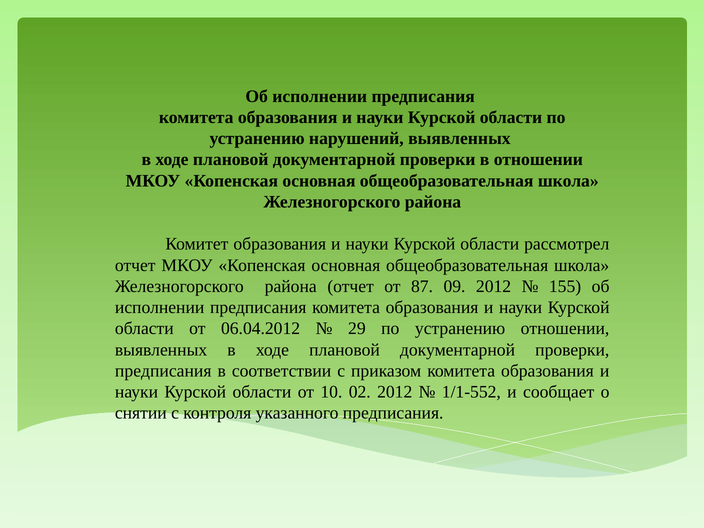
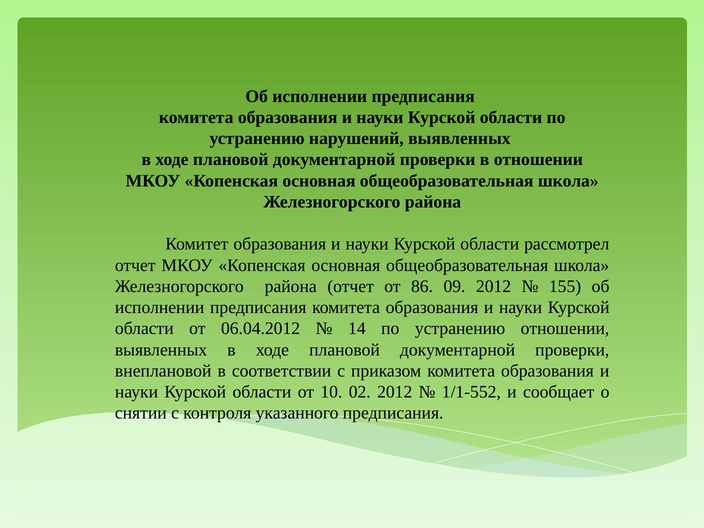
87: 87 -> 86
29: 29 -> 14
предписания at (163, 371): предписания -> внеплановой
